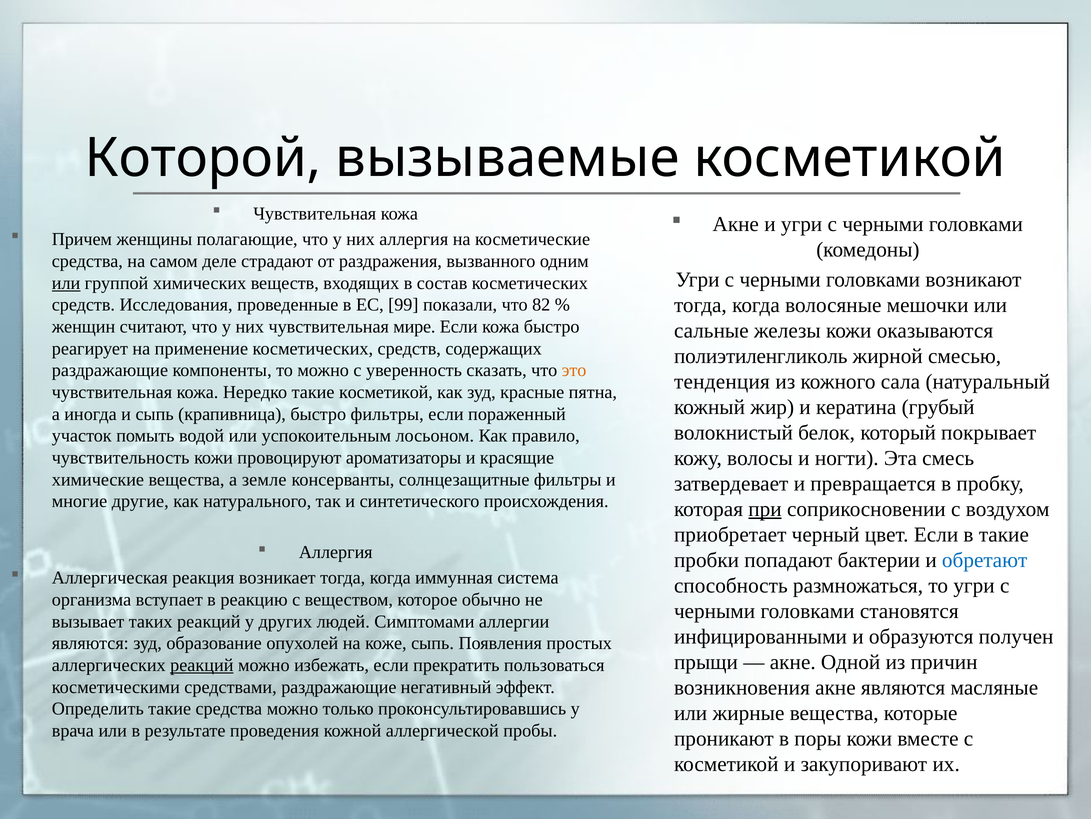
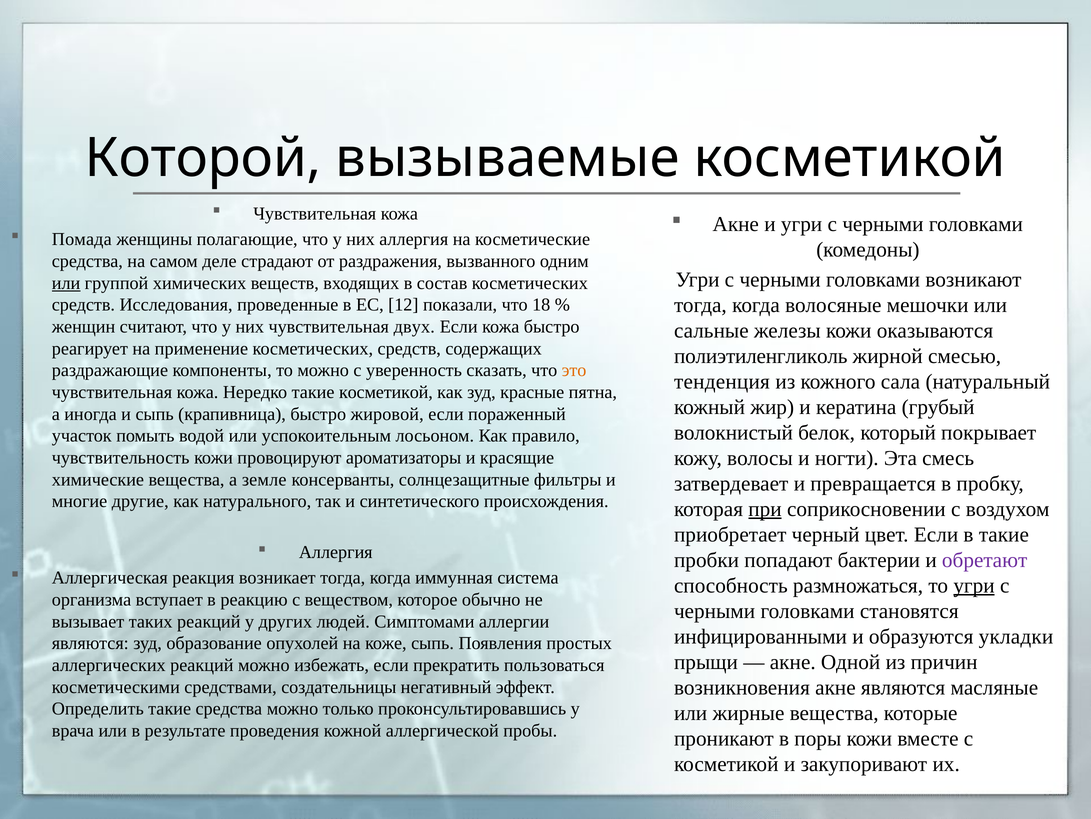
Причем: Причем -> Помада
99: 99 -> 12
82: 82 -> 18
мире: мире -> двух
быстро фильтры: фильтры -> жировой
обретают colour: blue -> purple
угри at (974, 585) underline: none -> present
получен: получен -> укладки
реакций at (202, 665) underline: present -> none
средствами раздражающие: раздражающие -> создательницы
